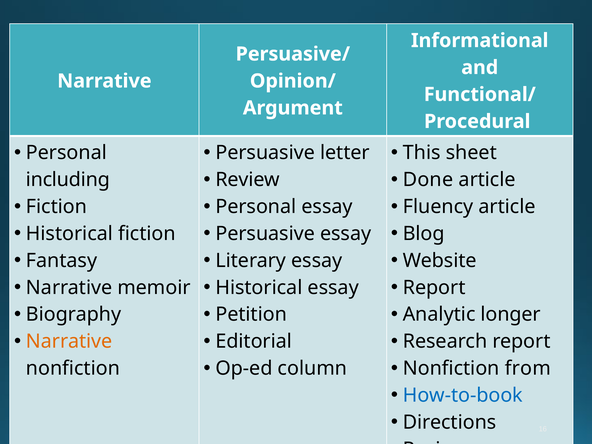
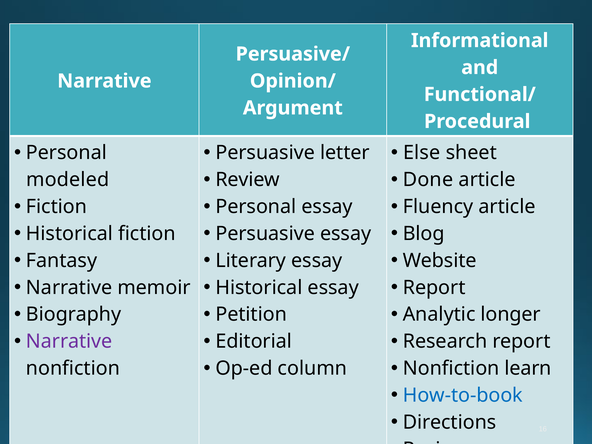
This: This -> Else
including: including -> modeled
Narrative at (69, 341) colour: orange -> purple
from: from -> learn
